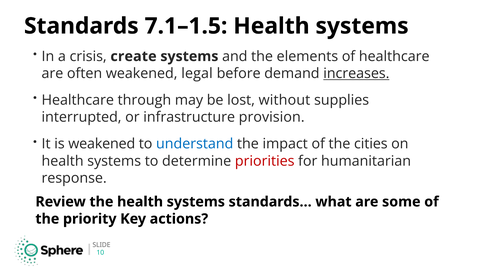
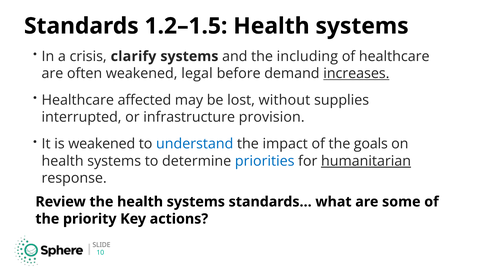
7.1–1.5: 7.1–1.5 -> 1.2–1.5
create: create -> clarify
elements: elements -> including
through: through -> affected
cities: cities -> goals
priorities colour: red -> blue
humanitarian underline: none -> present
